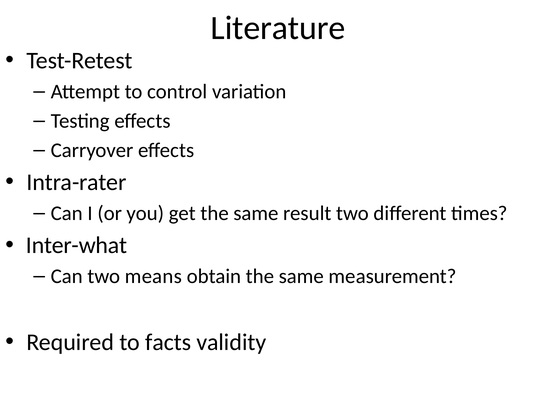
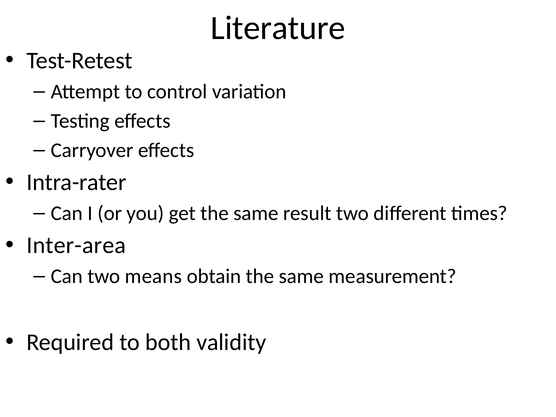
Inter-what: Inter-what -> Inter-area
facts: facts -> both
